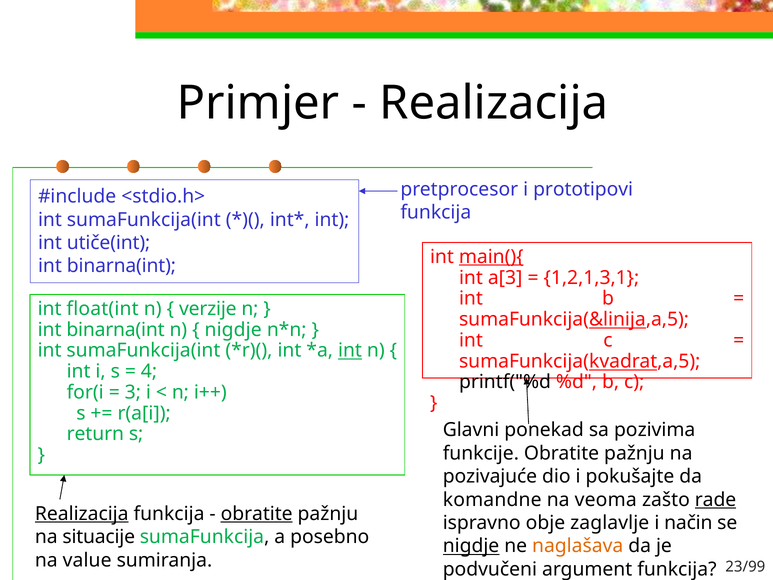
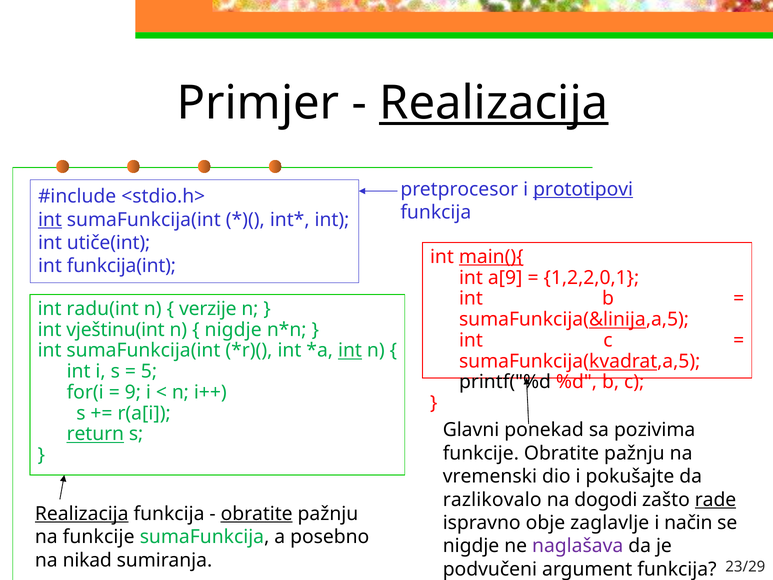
Realizacija at (494, 103) underline: none -> present
prototipovi underline: none -> present
int at (50, 220) underline: none -> present
binarna(int at (121, 266): binarna(int -> funkcija(int
a[3: a[3 -> a[9
1,2,1,3,1: 1,2,1,3,1 -> 1,2,2,0,1
float(int: float(int -> radu(int
binarna(int at (116, 330): binarna(int -> vještinu(int
4: 4 -> 5
3: 3 -> 9
return underline: none -> present
pozivajuće: pozivajuće -> vremenski
komandne: komandne -> razlikovalo
veoma: veoma -> dogodi
na situacije: situacije -> funkcije
nigdje at (471, 546) underline: present -> none
naglašava colour: orange -> purple
value: value -> nikad
23/99: 23/99 -> 23/29
